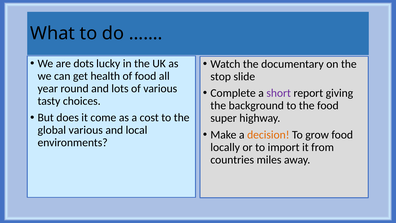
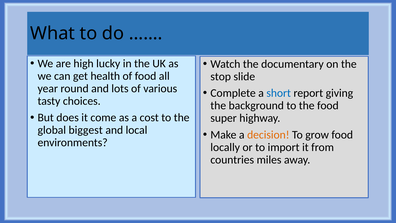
dots: dots -> high
short colour: purple -> blue
global various: various -> biggest
